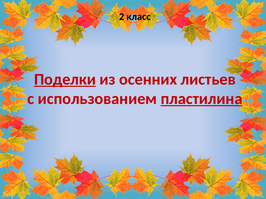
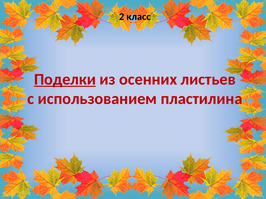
пластилина underline: present -> none
